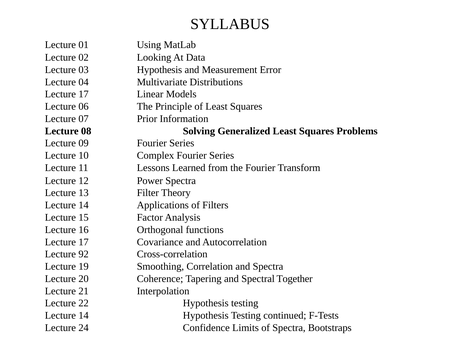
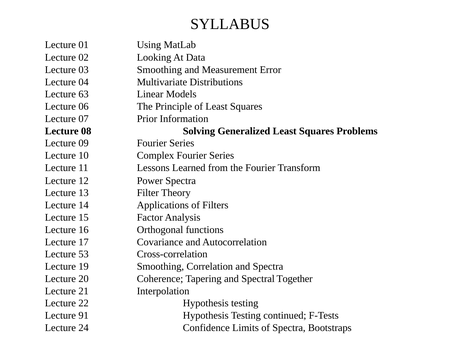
03 Hypothesis: Hypothesis -> Smoothing
17 at (84, 94): 17 -> 63
92: 92 -> 53
14 at (84, 316): 14 -> 91
